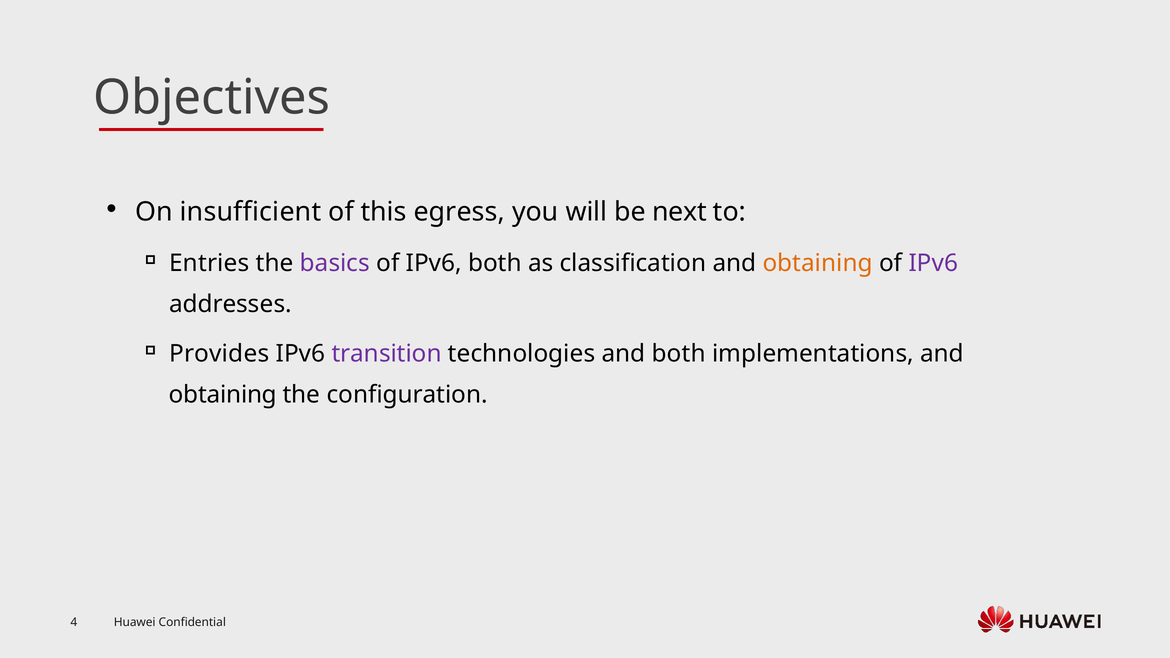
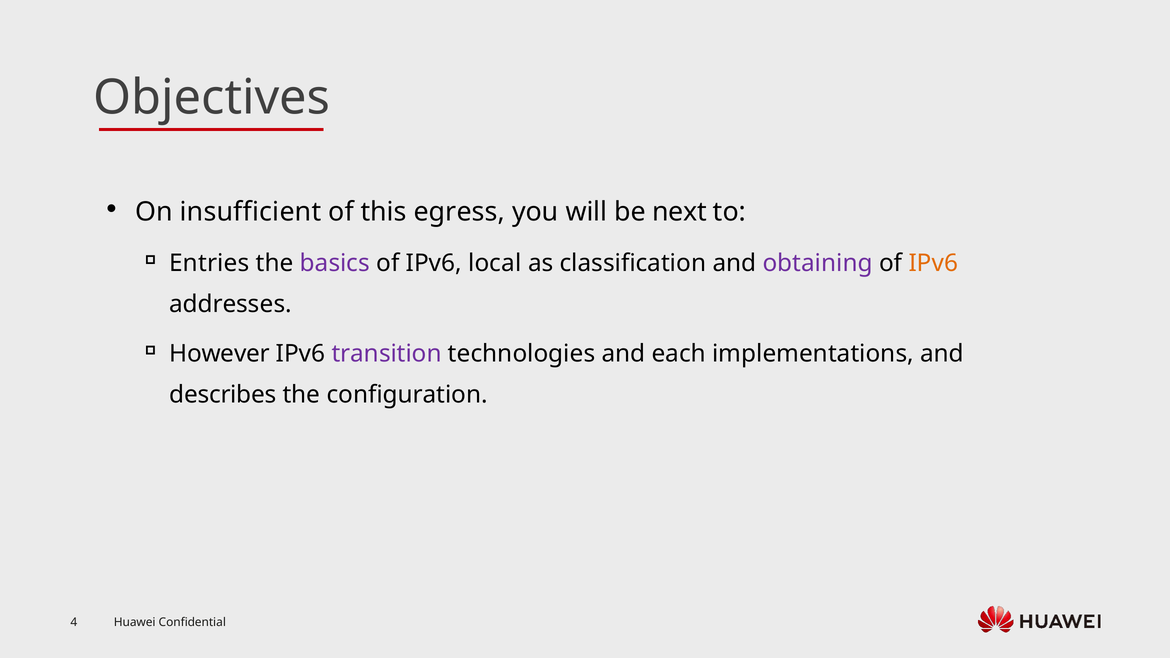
IPv6 both: both -> local
obtaining at (818, 263) colour: orange -> purple
IPv6 at (933, 263) colour: purple -> orange
Provides: Provides -> However
and both: both -> each
obtaining at (223, 395): obtaining -> describes
